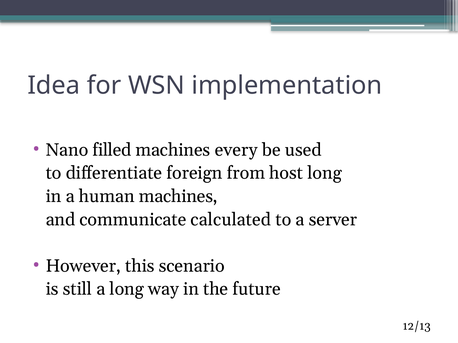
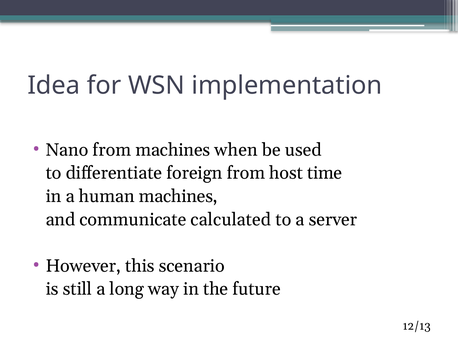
Nano filled: filled -> from
every: every -> when
host long: long -> time
